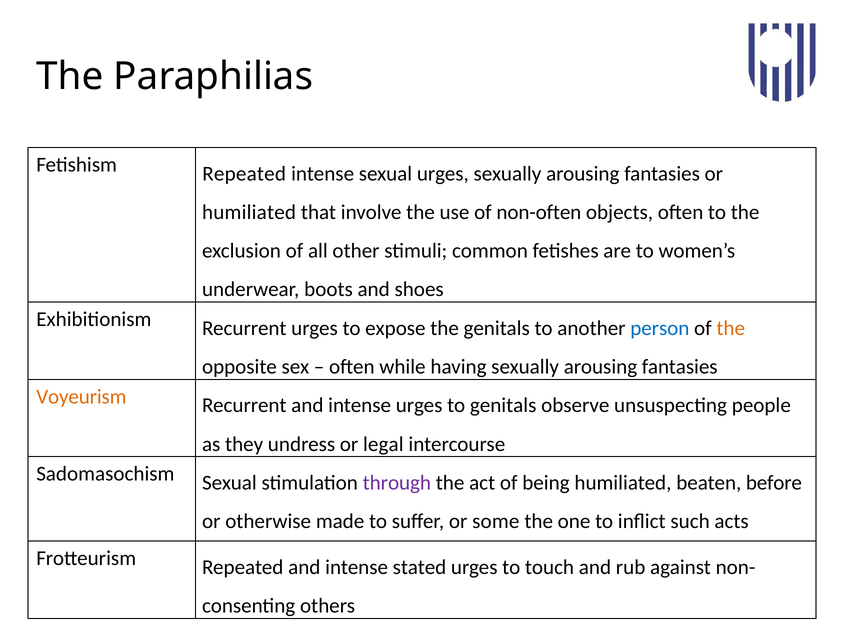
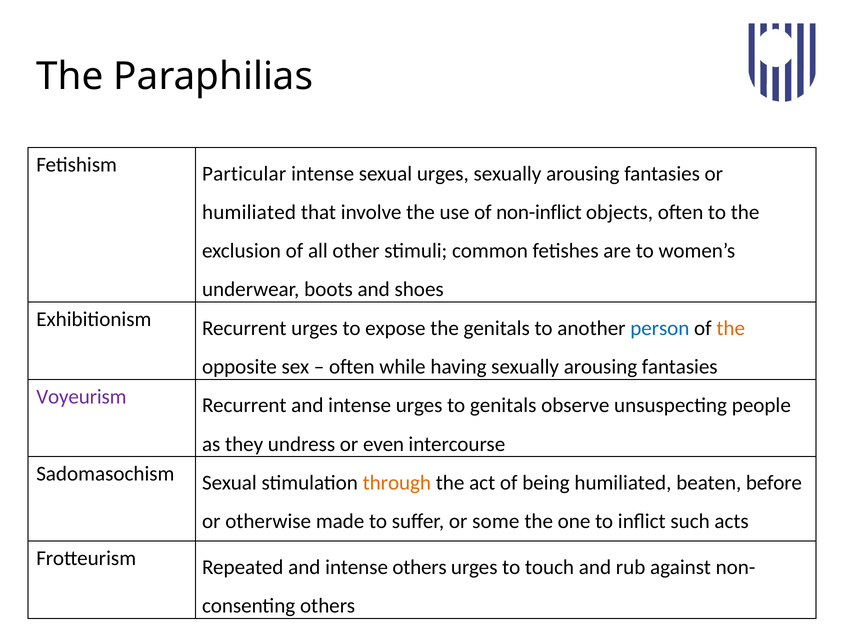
Fetishism Repeated: Repeated -> Particular
non-often: non-often -> non-inflict
Voyeurism colour: orange -> purple
legal: legal -> even
through colour: purple -> orange
intense stated: stated -> others
